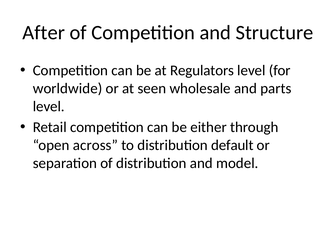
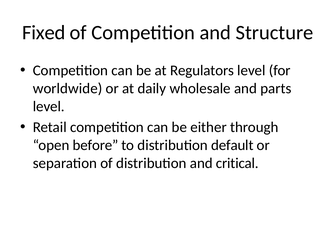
After: After -> Fixed
seen: seen -> daily
across: across -> before
model: model -> critical
